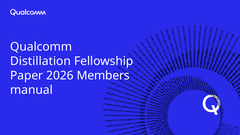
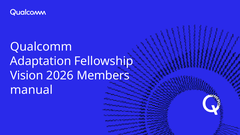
Distillation: Distillation -> Adaptation
Paper: Paper -> Vision
